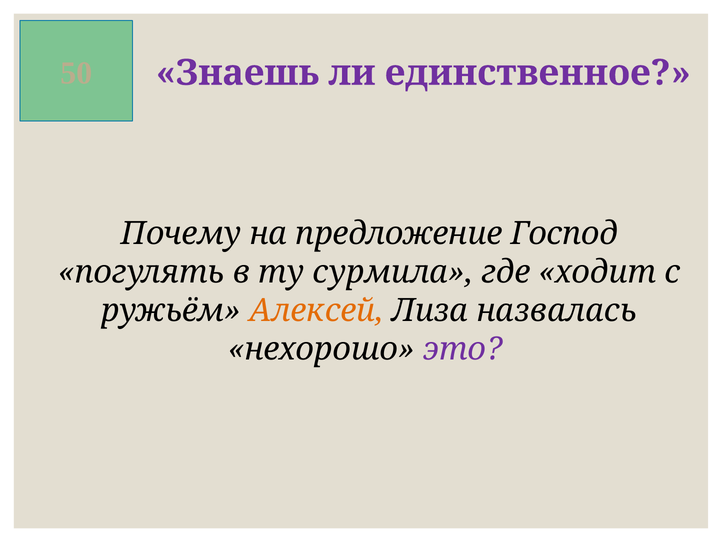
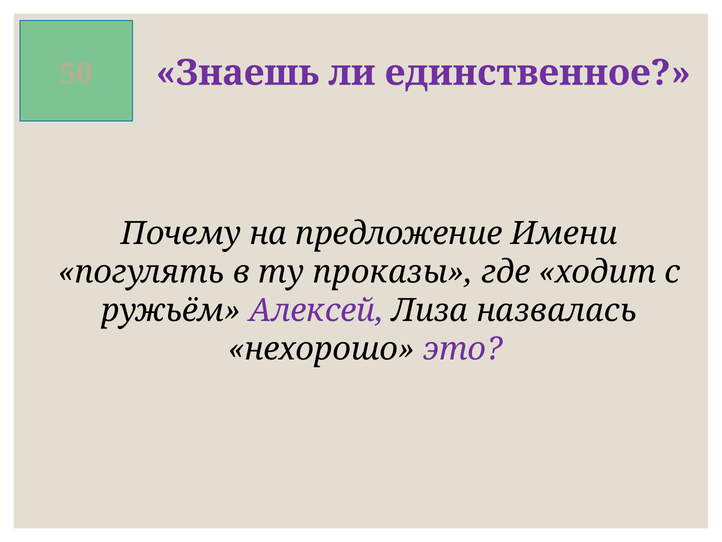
Господ: Господ -> Имени
сурмила: сурмила -> проказы
Алексей colour: orange -> purple
